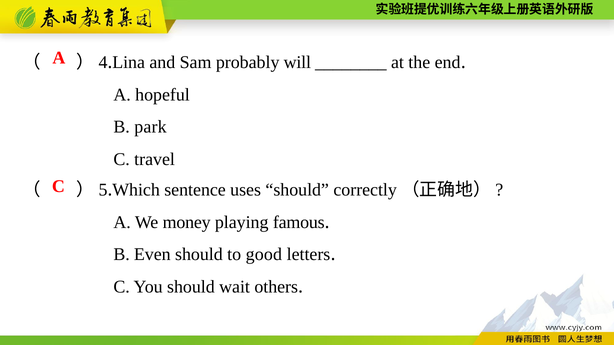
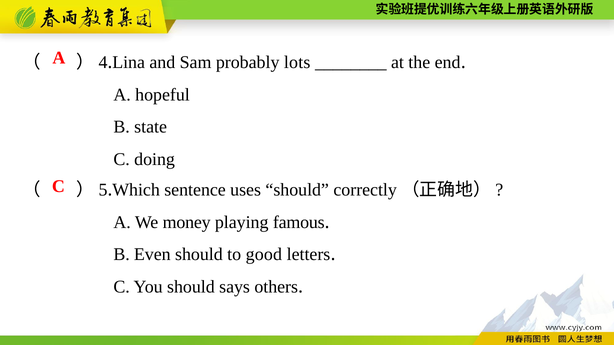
will: will -> lots
park: park -> state
travel: travel -> doing
wait: wait -> says
